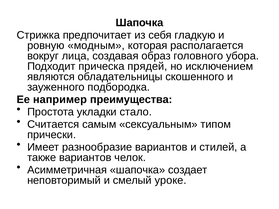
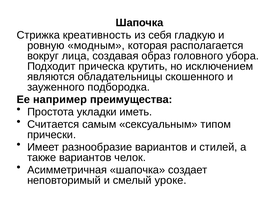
предпочитает: предпочитает -> креативность
прядей: прядей -> крутить
стало: стало -> иметь
